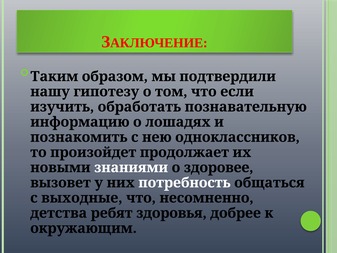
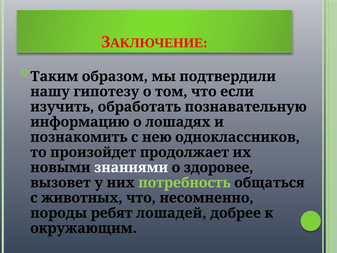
потребность colour: white -> light green
выходные: выходные -> животных
детства: детства -> породы
здоровья: здоровья -> лошадей
